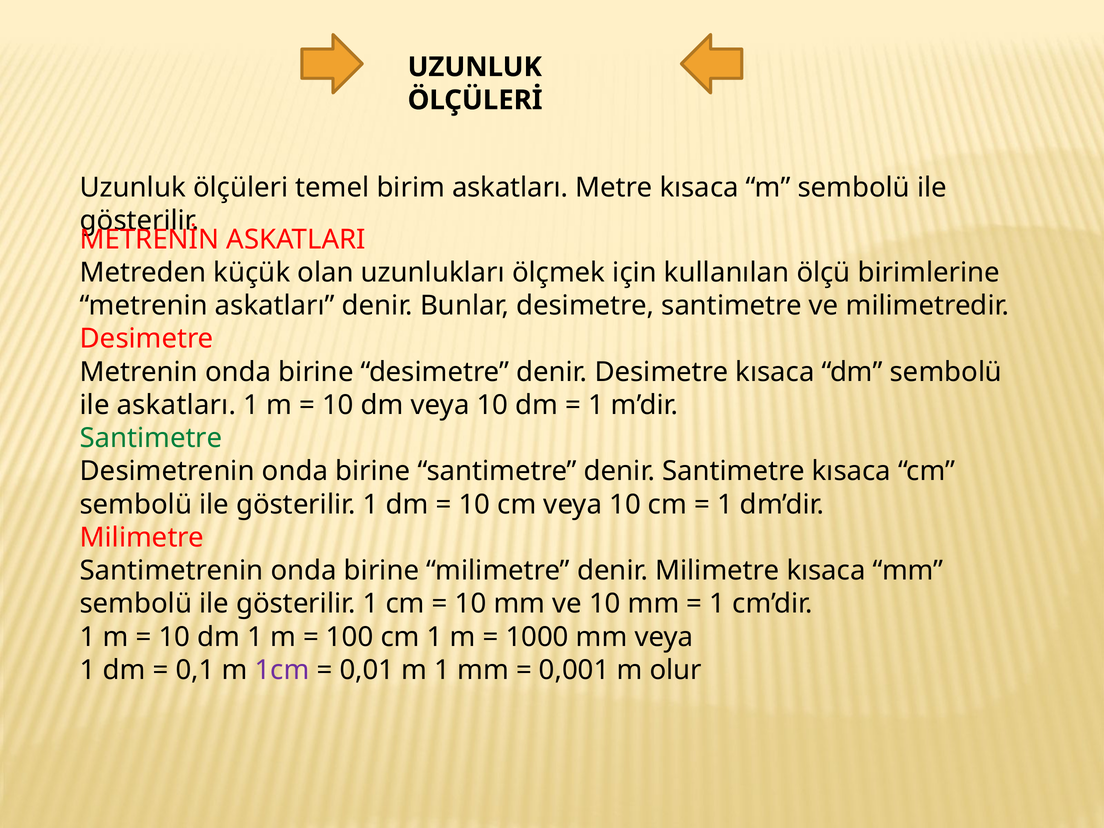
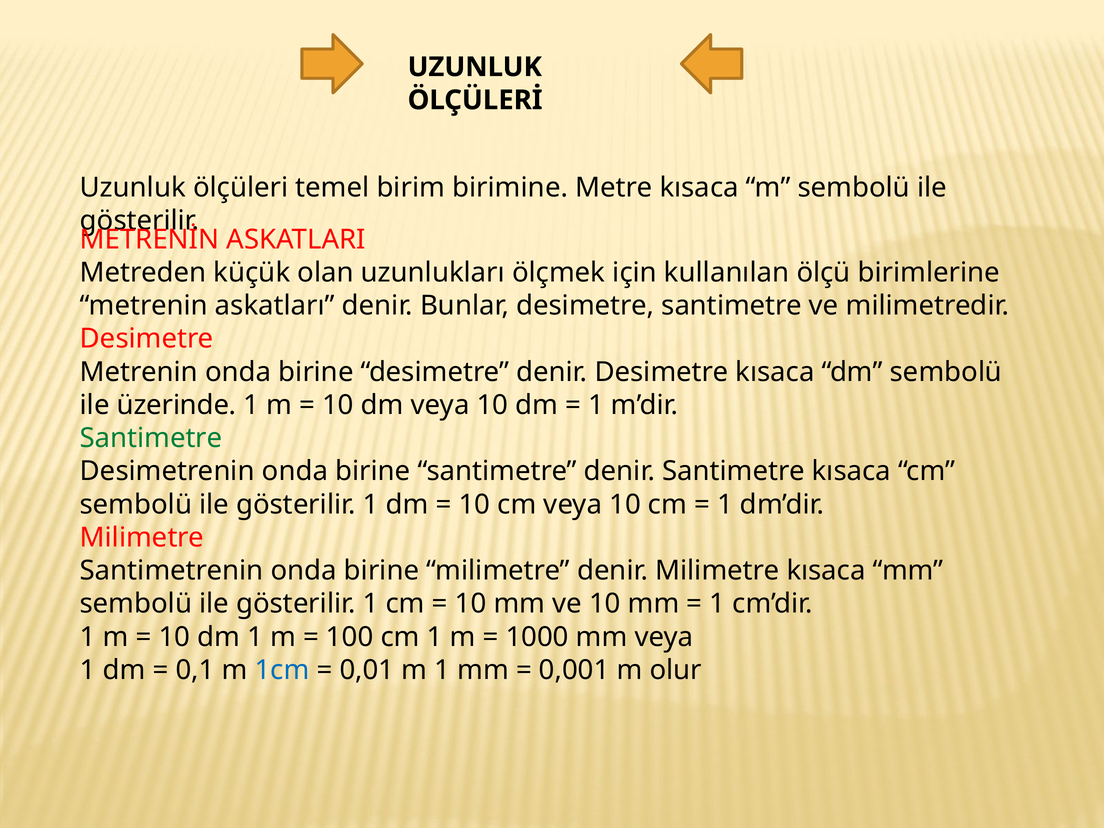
birim askatları: askatları -> birimine
ile askatları: askatları -> üzerinde
1cm colour: purple -> blue
